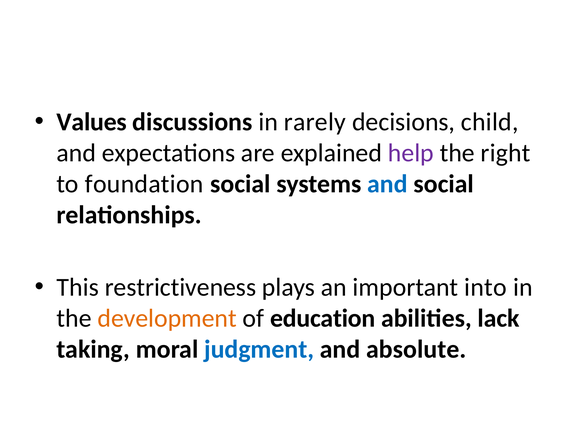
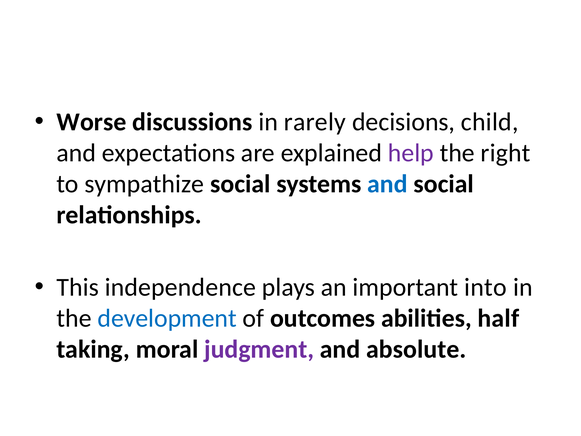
Values: Values -> Worse
foundation: foundation -> sympathize
restrictiveness: restrictiveness -> independence
development colour: orange -> blue
education: education -> outcomes
lack: lack -> half
judgment colour: blue -> purple
